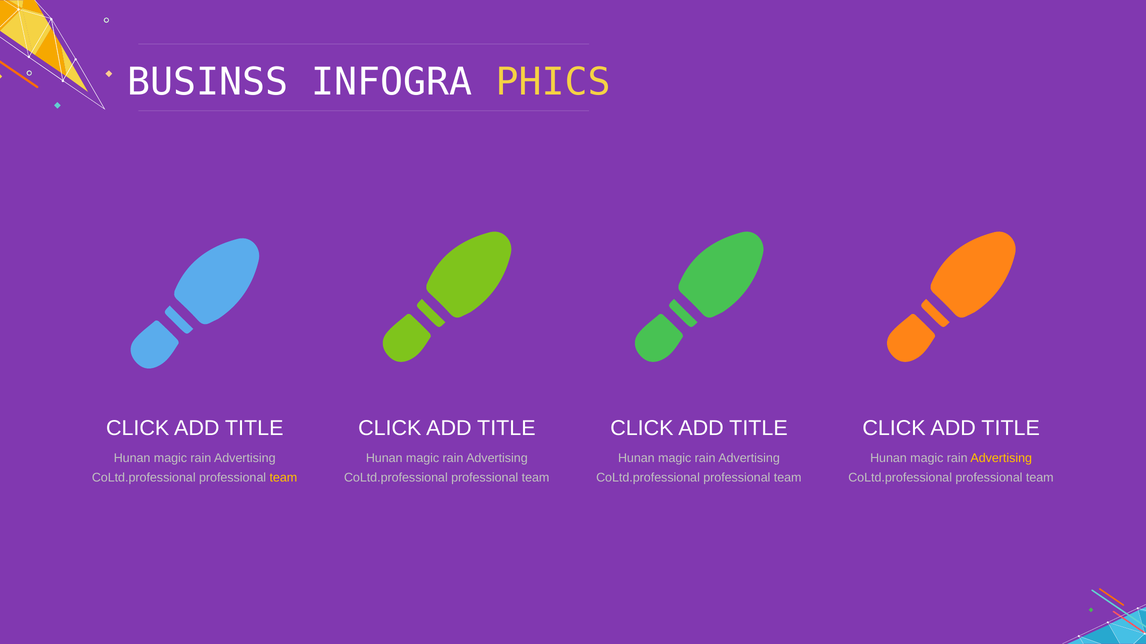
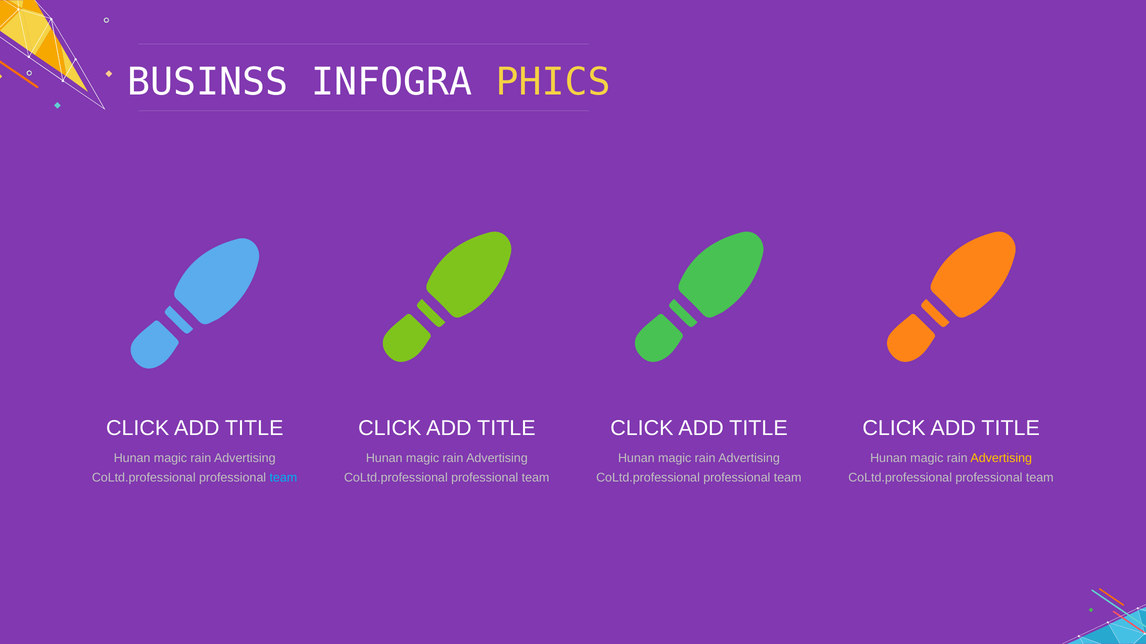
team at (283, 478) colour: yellow -> light blue
